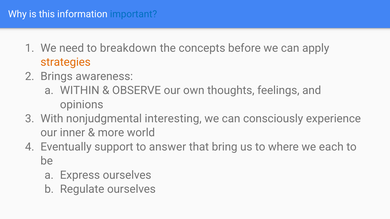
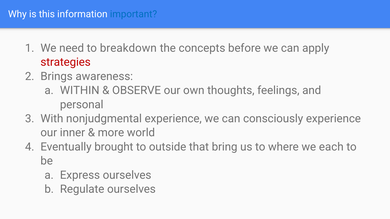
strategies colour: orange -> red
opinions: opinions -> personal
nonjudgmental interesting: interesting -> experience
support: support -> brought
answer: answer -> outside
